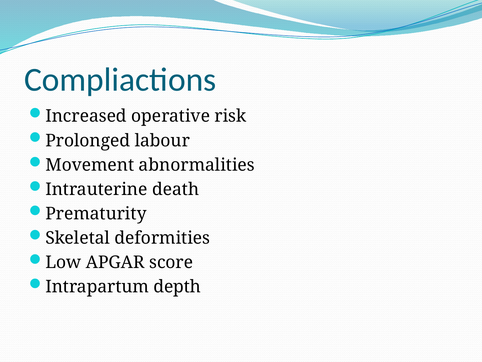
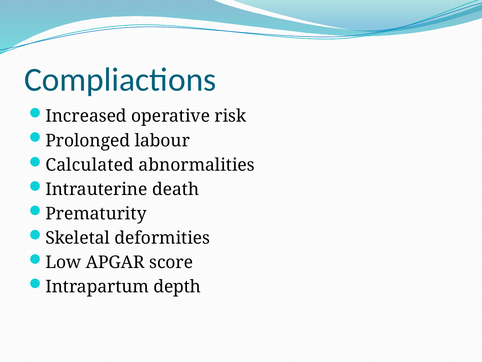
Movement: Movement -> Calculated
